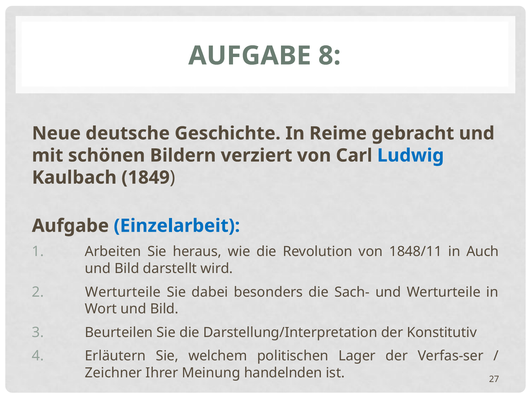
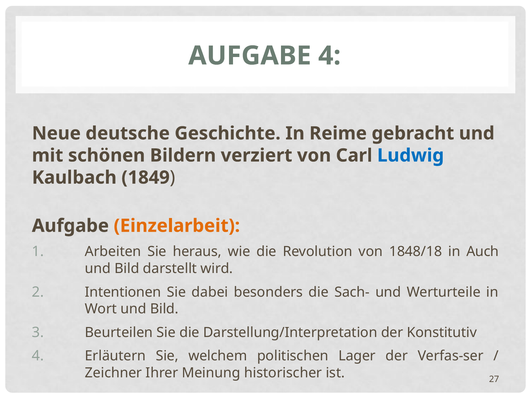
AUFGABE 8: 8 -> 4
Einzelarbeit colour: blue -> orange
1848/11: 1848/11 -> 1848/18
2 Werturteile: Werturteile -> Intentionen
handelnden: handelnden -> historischer
